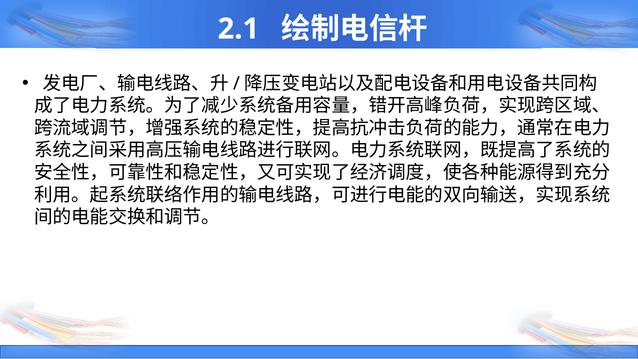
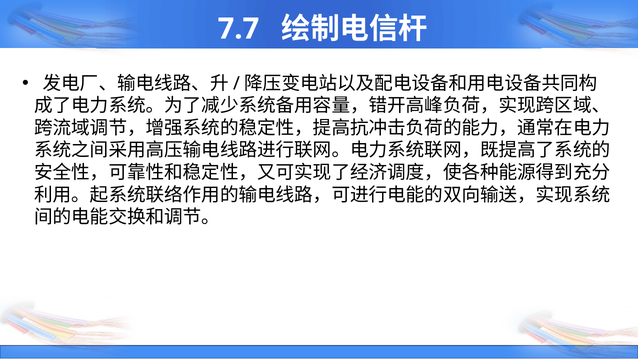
2.1: 2.1 -> 7.7
